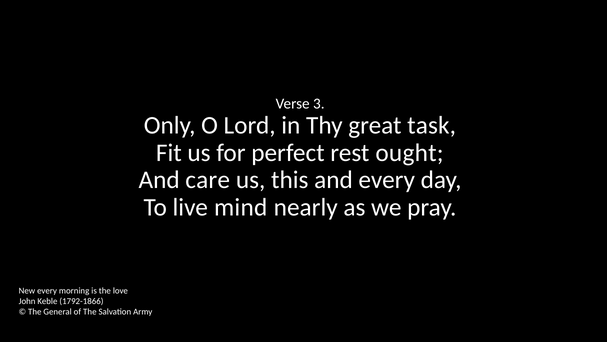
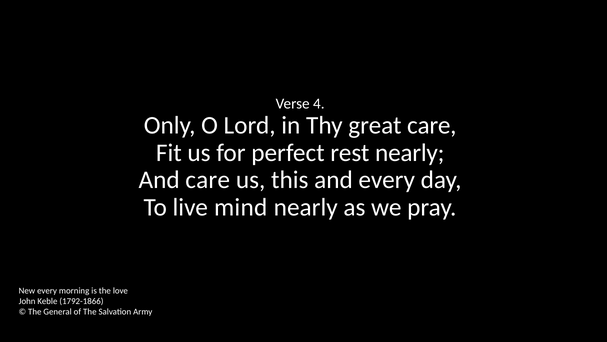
3: 3 -> 4
great task: task -> care
rest ought: ought -> nearly
